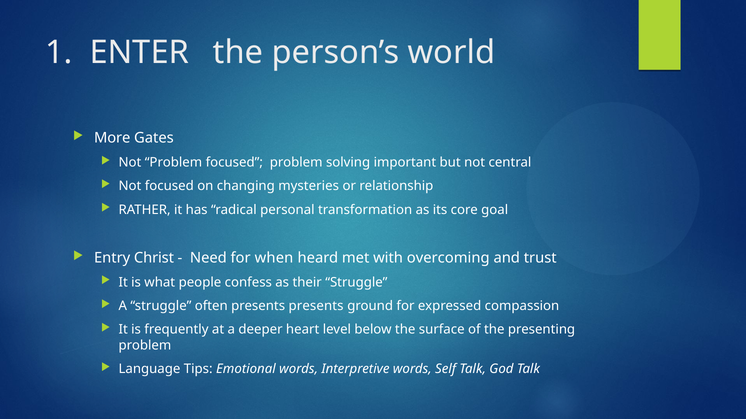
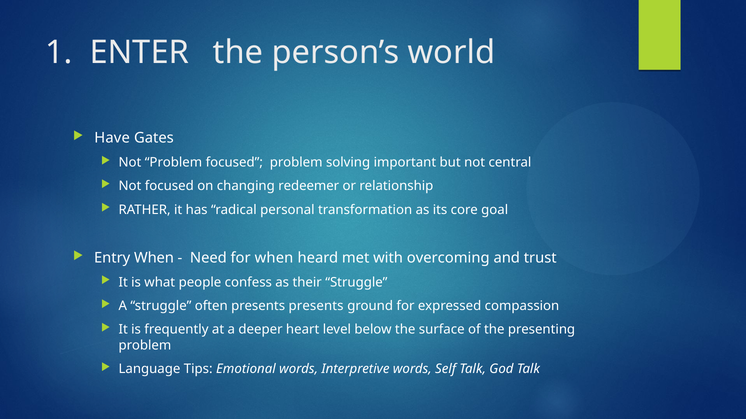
More: More -> Have
mysteries: mysteries -> redeemer
Entry Christ: Christ -> When
